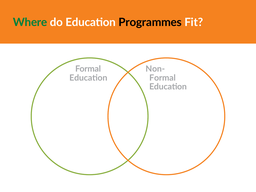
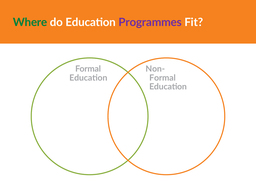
Programmes colour: black -> purple
